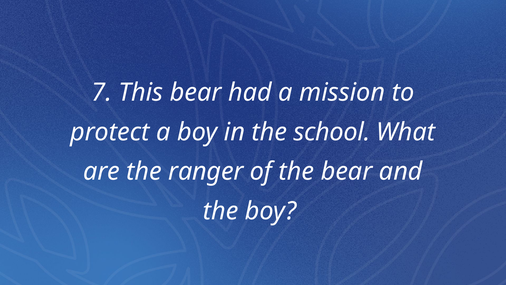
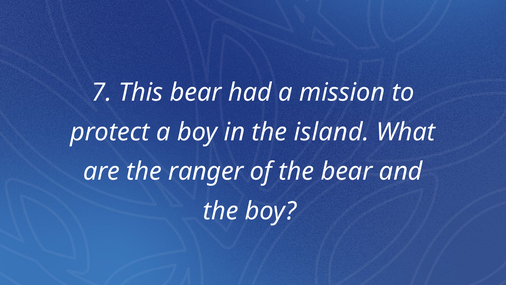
school: school -> island
